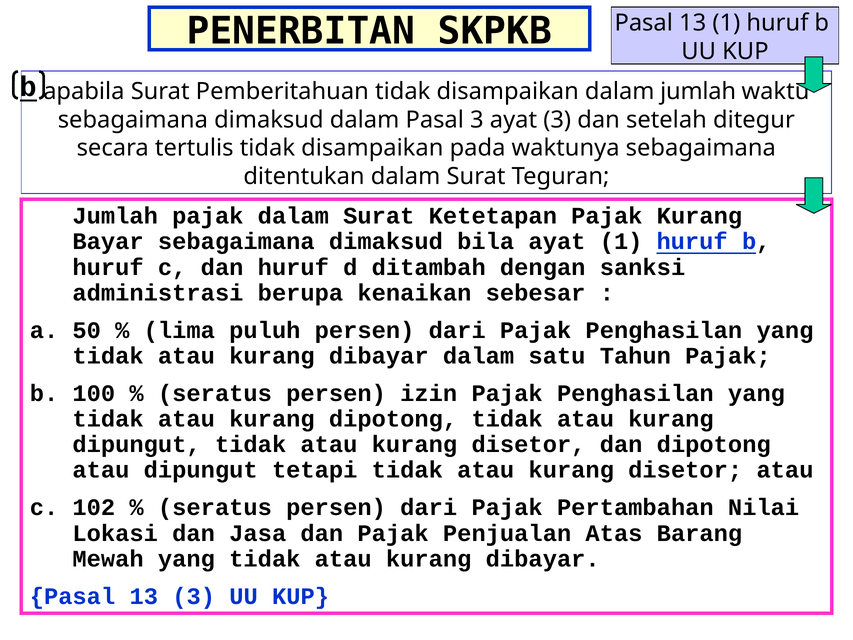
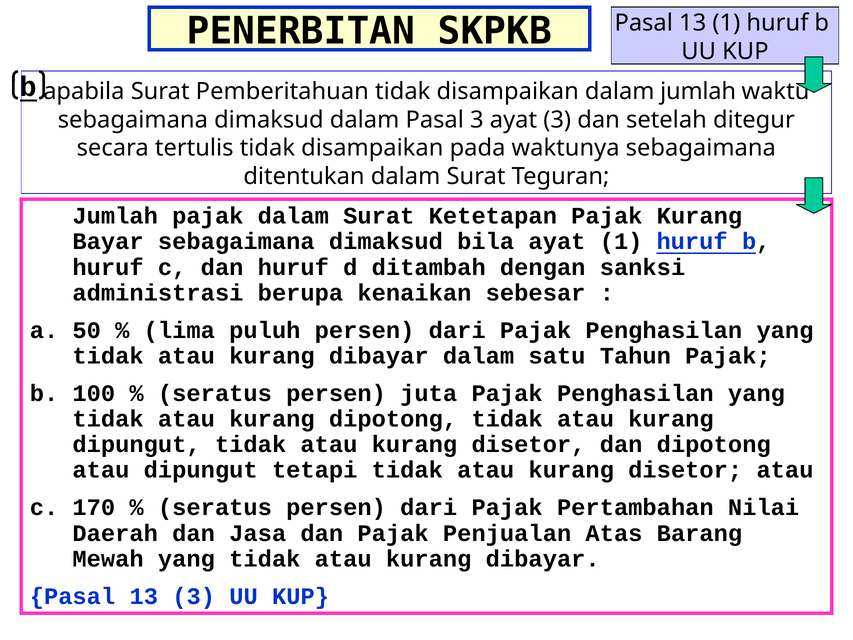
izin: izin -> juta
102: 102 -> 170
Lokasi: Lokasi -> Daerah
